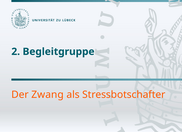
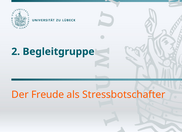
Zwang: Zwang -> Freude
